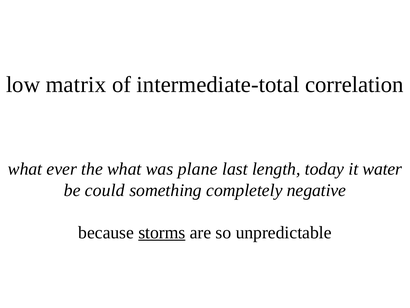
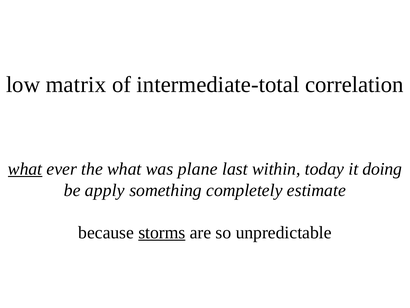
what at (25, 169) underline: none -> present
length: length -> within
water: water -> doing
could: could -> apply
negative: negative -> estimate
